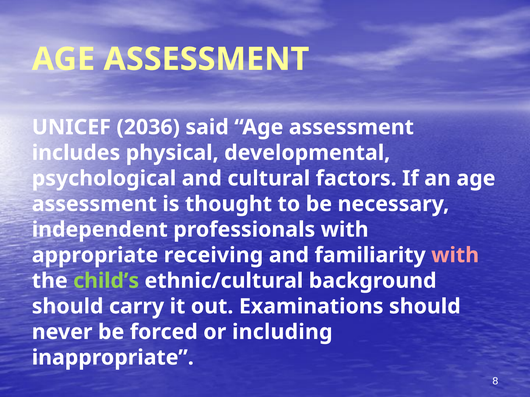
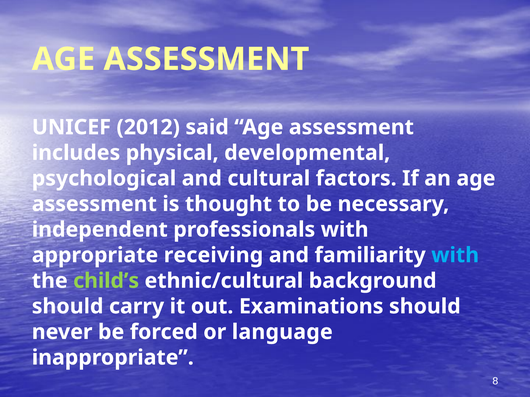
2036: 2036 -> 2012
with at (455, 255) colour: pink -> light blue
including: including -> language
